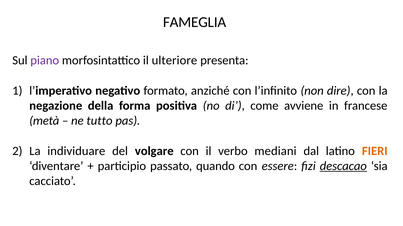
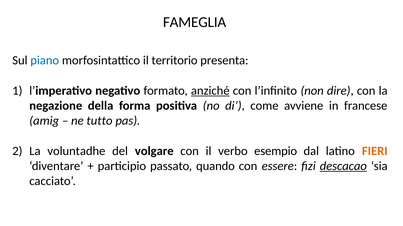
piano colour: purple -> blue
ulteriore: ulteriore -> territorio
anziché underline: none -> present
metà: metà -> amig
individuare: individuare -> voluntadhe
mediani: mediani -> esempio
